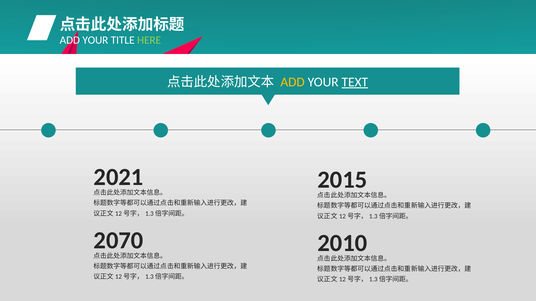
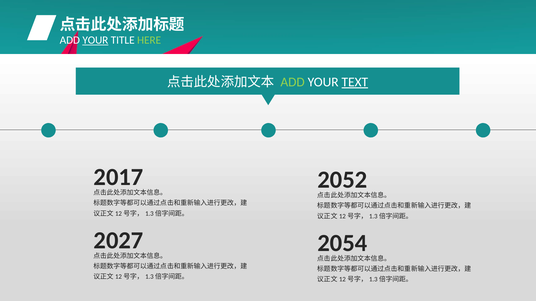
YOUR at (95, 40) underline: none -> present
ADD at (293, 82) colour: yellow -> light green
2021: 2021 -> 2017
2015: 2015 -> 2052
2070: 2070 -> 2027
2010: 2010 -> 2054
